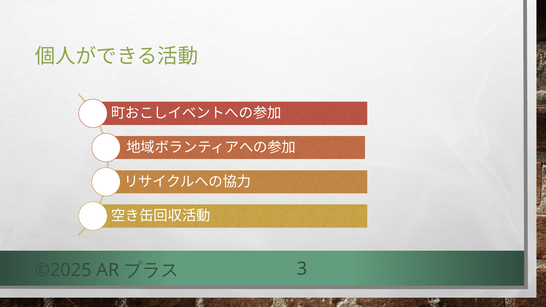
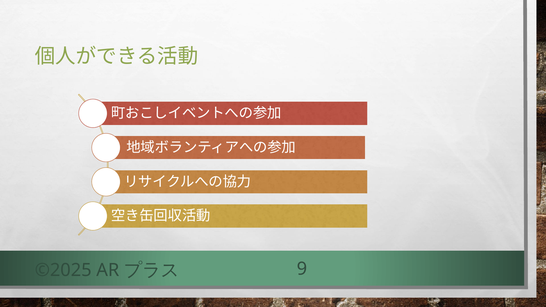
3: 3 -> 9
